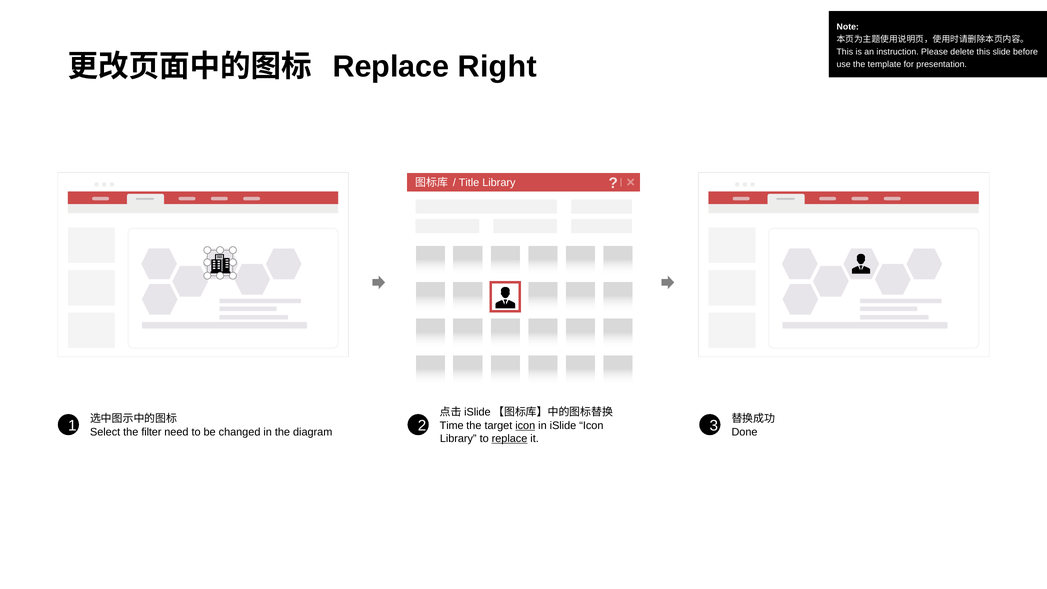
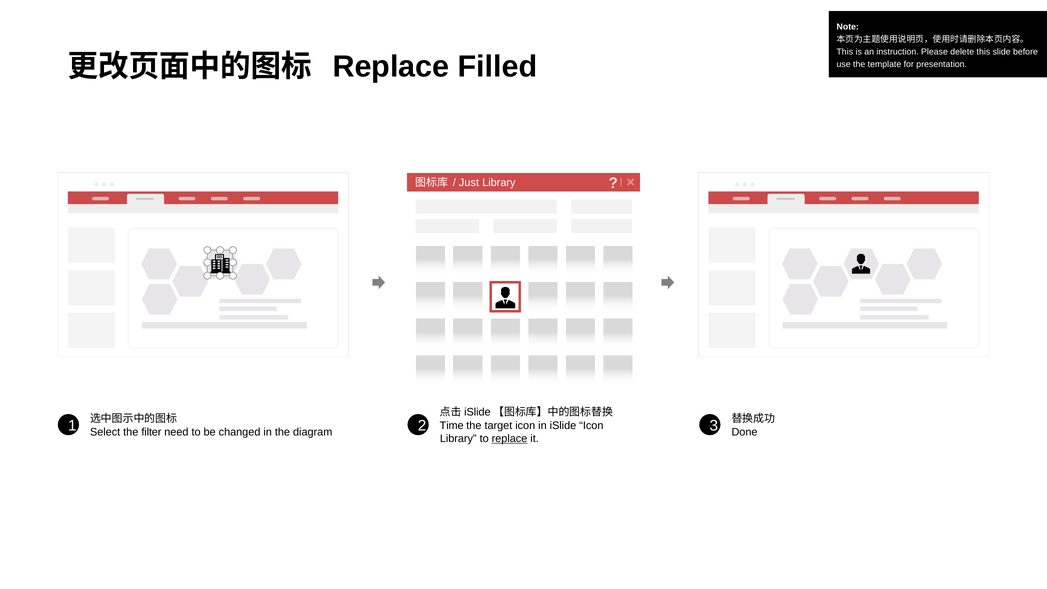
Right: Right -> Filled
Title: Title -> Just
icon at (525, 425) underline: present -> none
